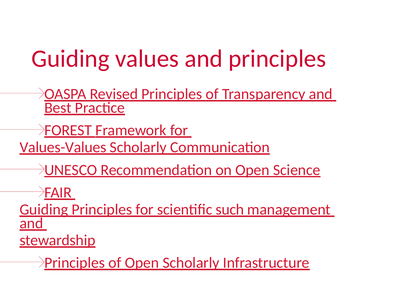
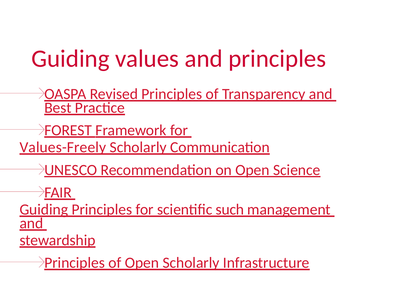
Values-Values: Values-Values -> Values-Freely
